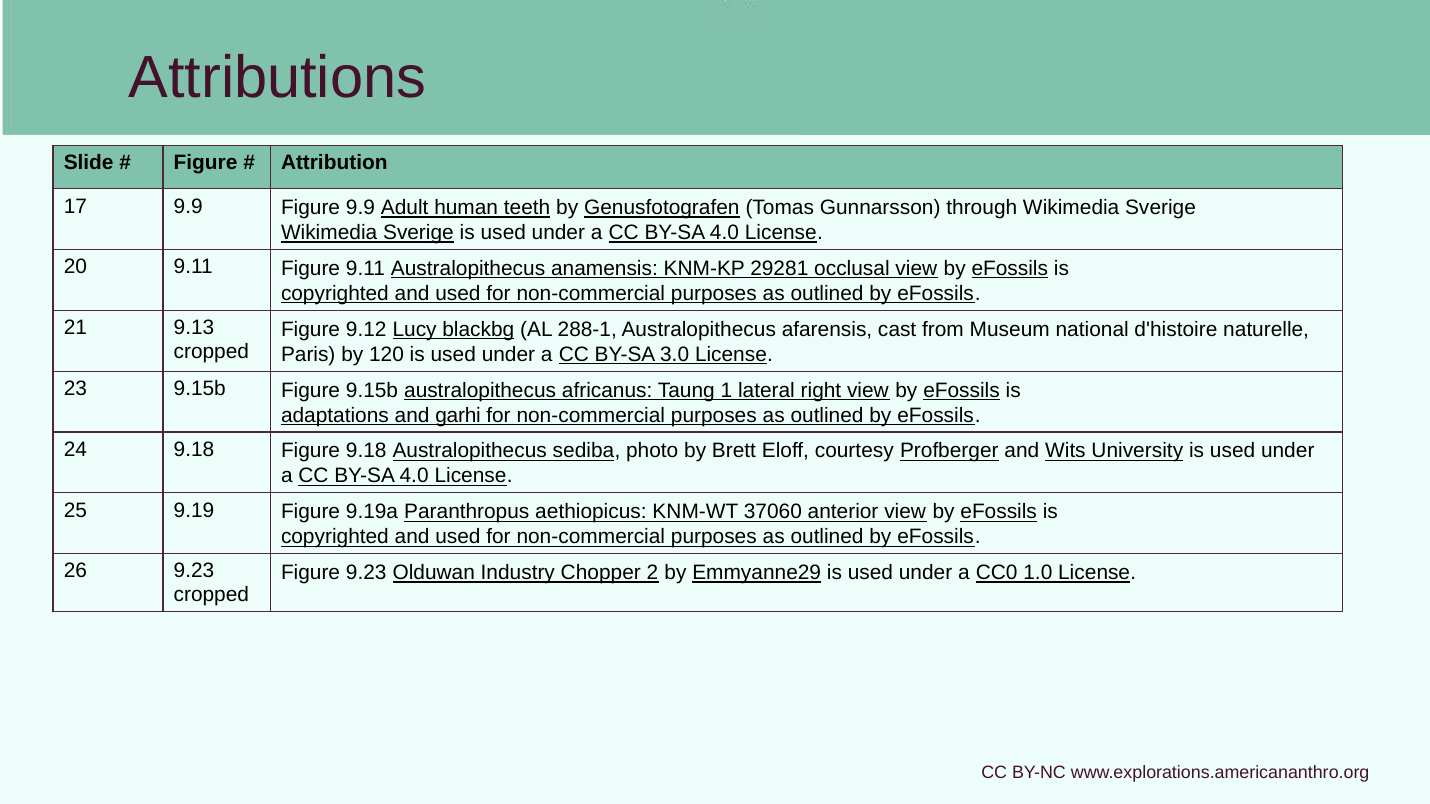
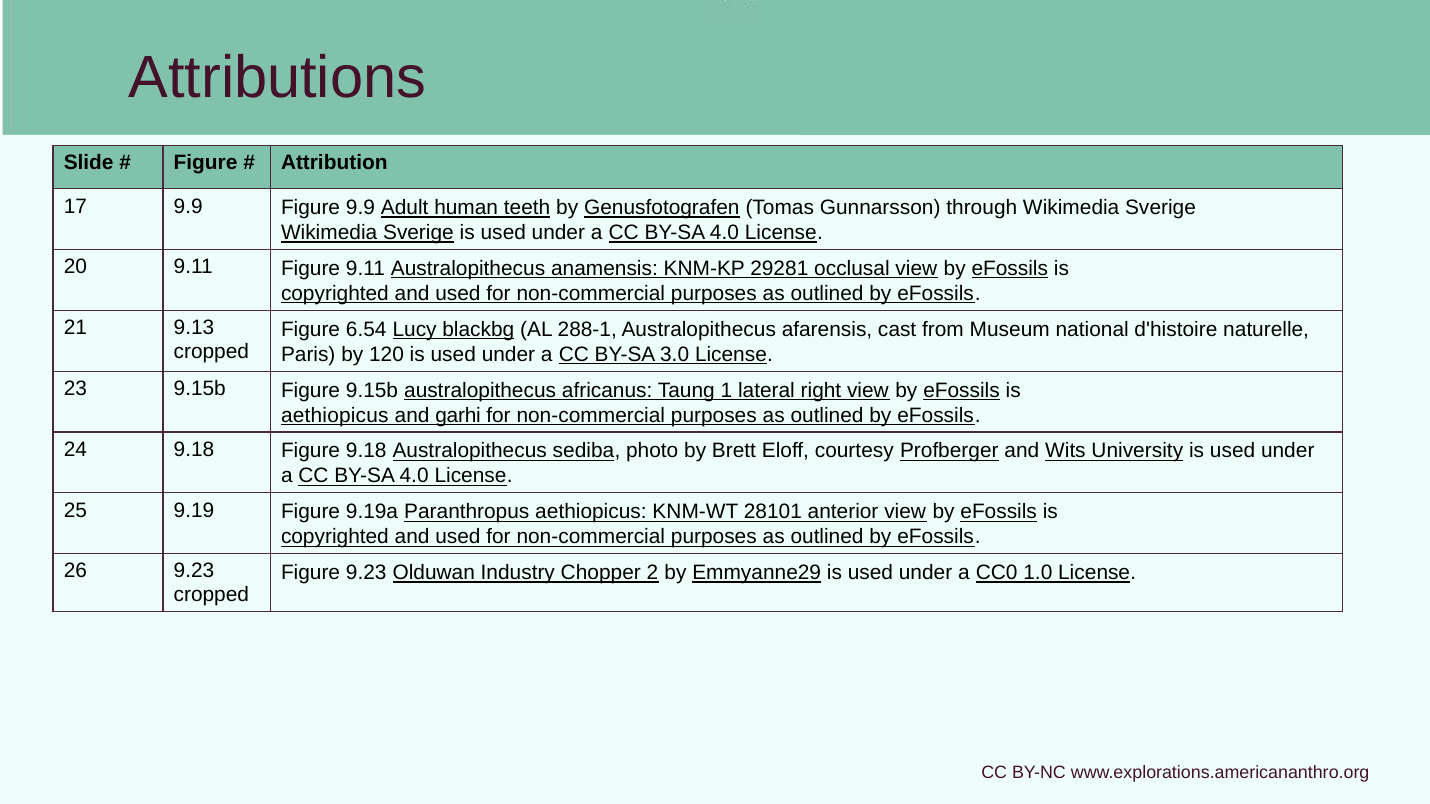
9.12: 9.12 -> 6.54
adaptations at (335, 415): adaptations -> aethiopicus
37060: 37060 -> 28101
